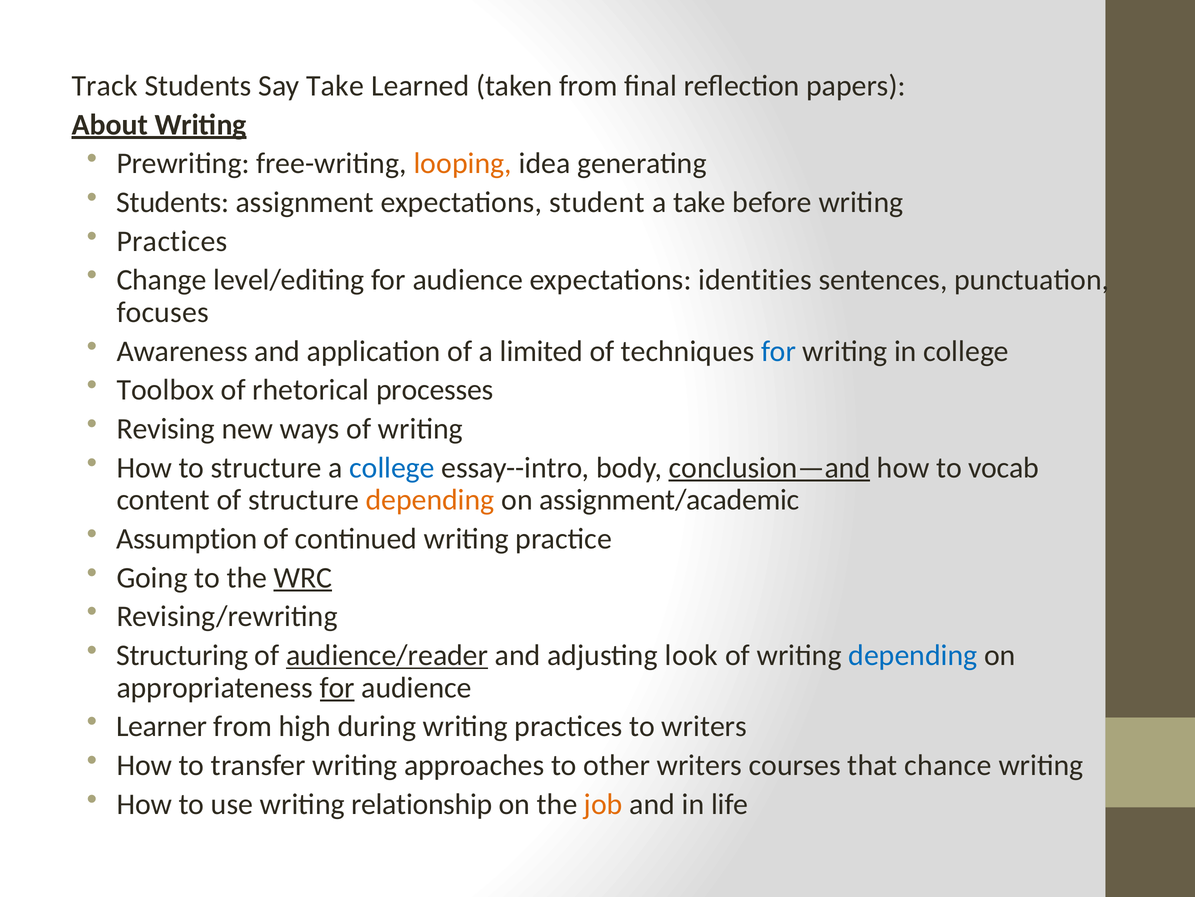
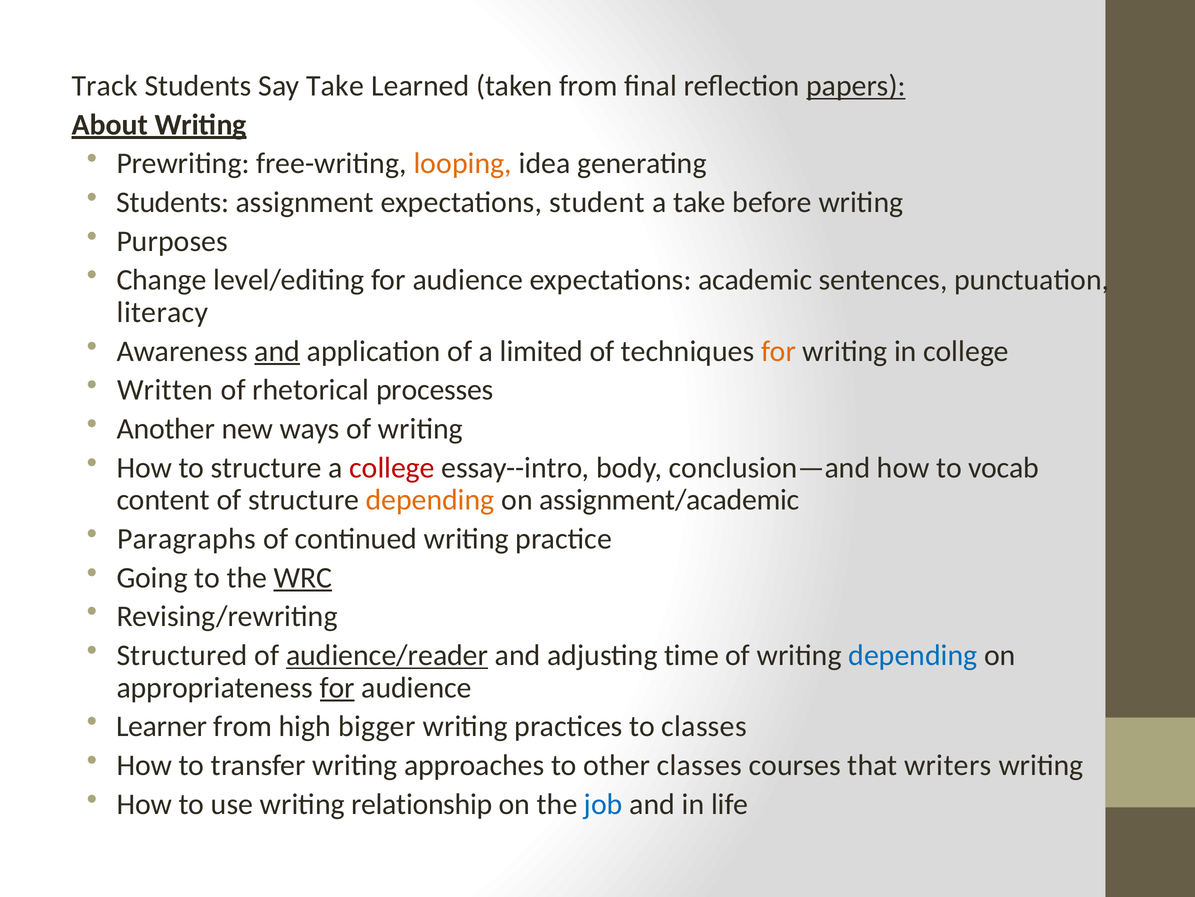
papers underline: none -> present
Practices at (172, 241): Practices -> Purposes
identities: identities -> academic
focuses: focuses -> literacy
and at (277, 351) underline: none -> present
for at (778, 351) colour: blue -> orange
Toolbox: Toolbox -> Written
Revising: Revising -> Another
college at (392, 467) colour: blue -> red
conclusion—and underline: present -> none
Assumption: Assumption -> Paragraphs
Structuring: Structuring -> Structured
look: look -> time
during: during -> bigger
to writers: writers -> classes
other writers: writers -> classes
chance: chance -> writers
job colour: orange -> blue
